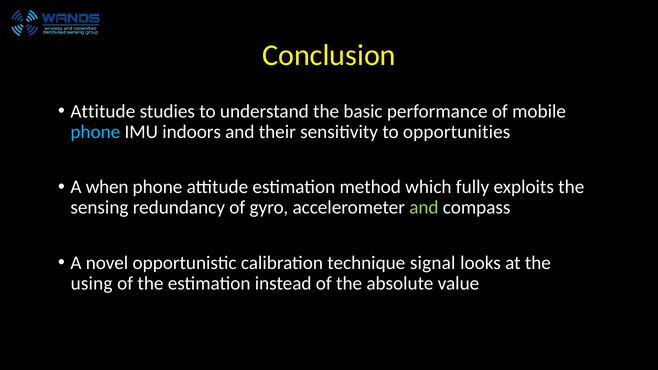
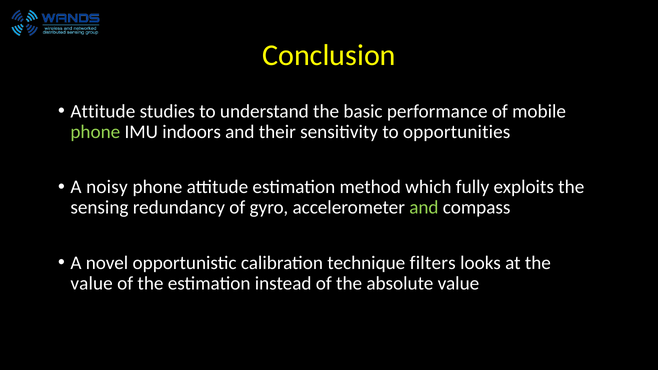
phone at (95, 132) colour: light blue -> light green
when: when -> noisy
signal: signal -> filters
using at (92, 283): using -> value
